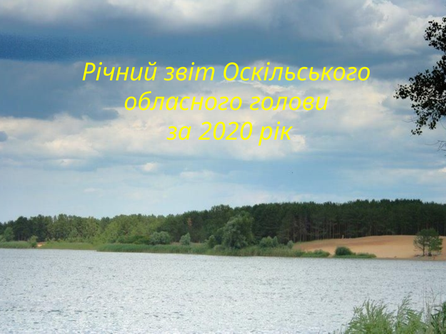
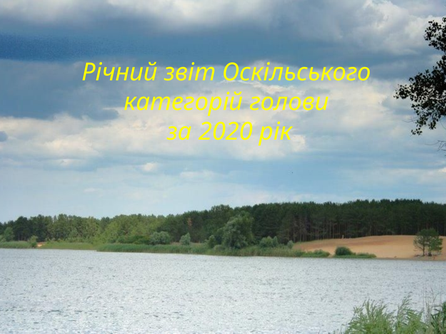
обласного: обласного -> категорій
